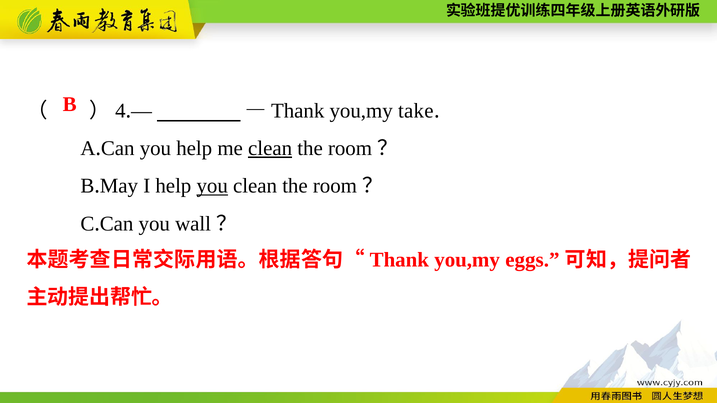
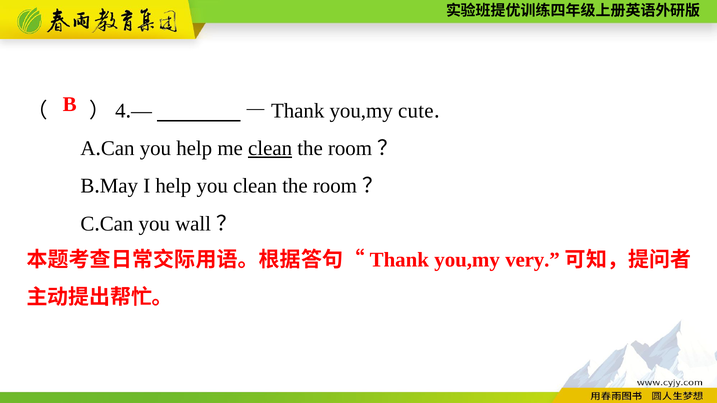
take: take -> cute
you at (212, 186) underline: present -> none
eggs: eggs -> very
